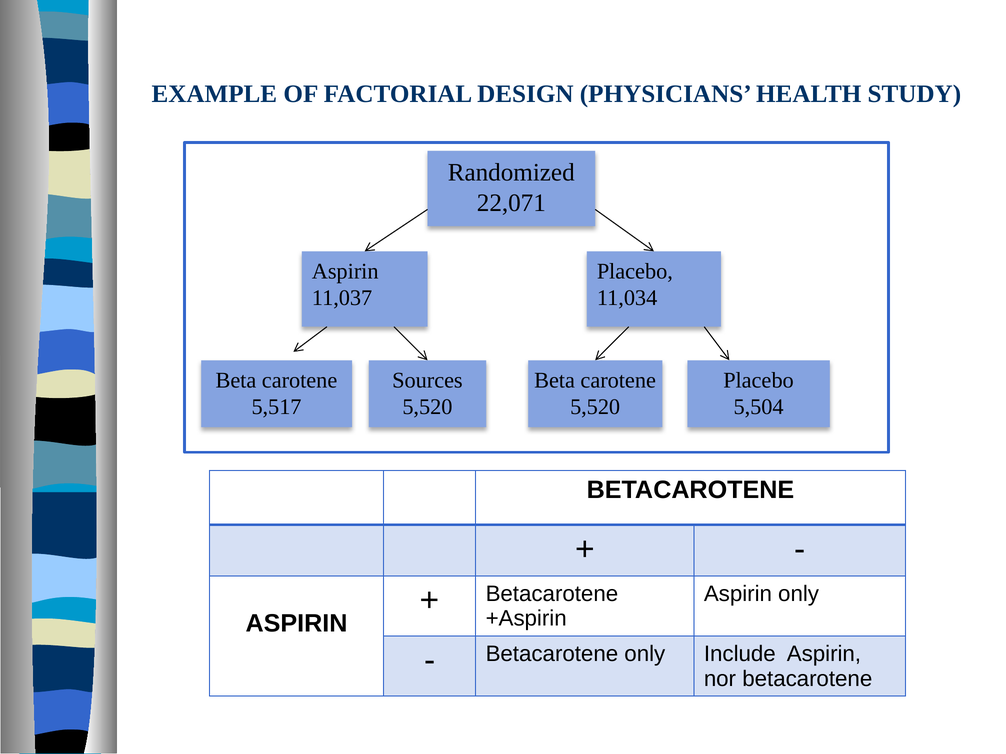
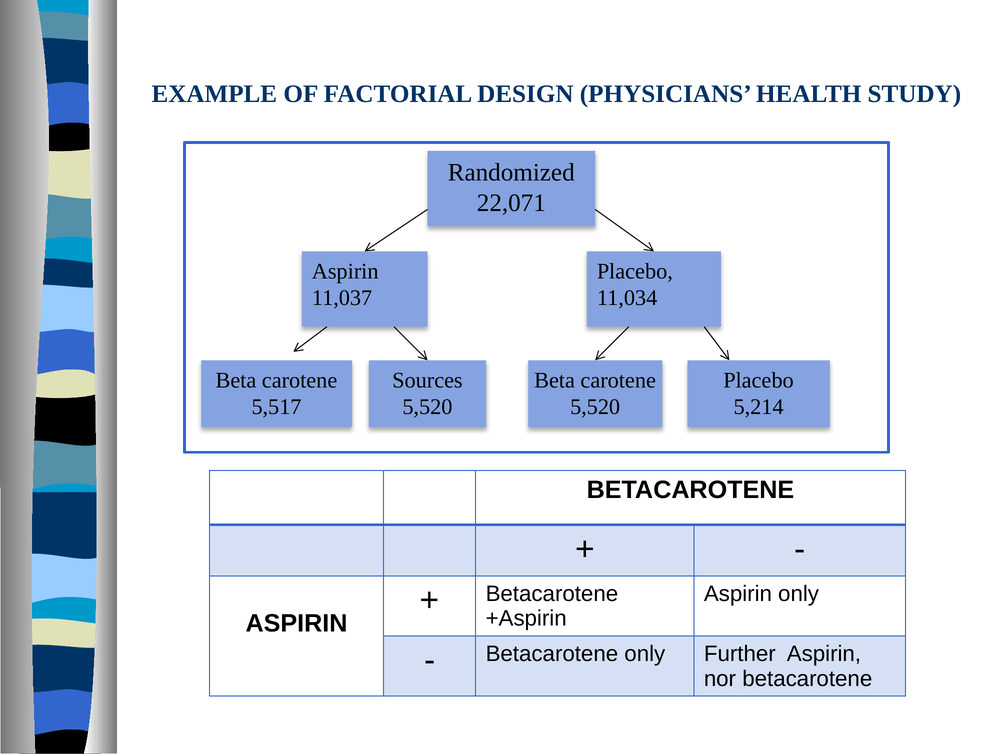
5,504: 5,504 -> 5,214
Include: Include -> Further
